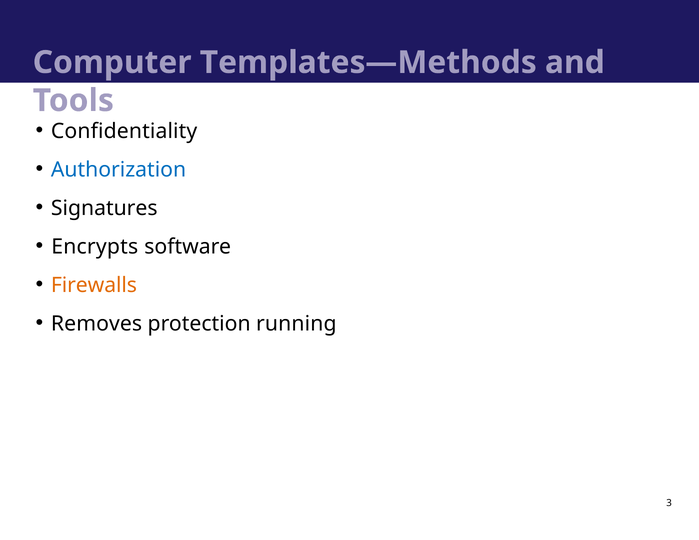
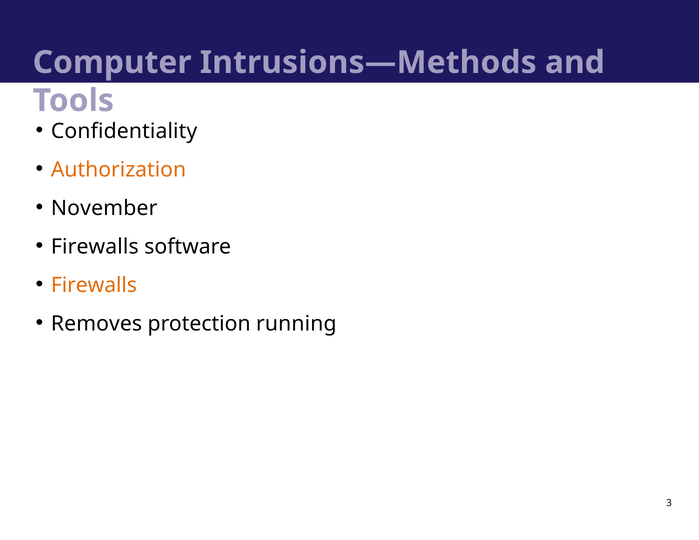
Templates—Methods: Templates—Methods -> Intrusions—Methods
Authorization colour: blue -> orange
Signatures: Signatures -> November
Encrypts at (95, 247): Encrypts -> Firewalls
